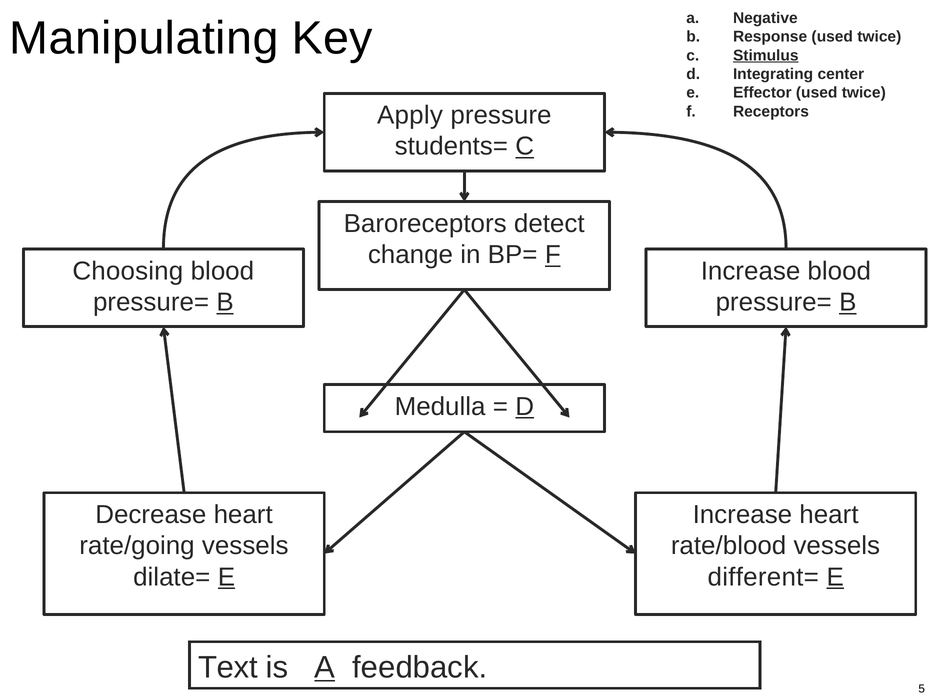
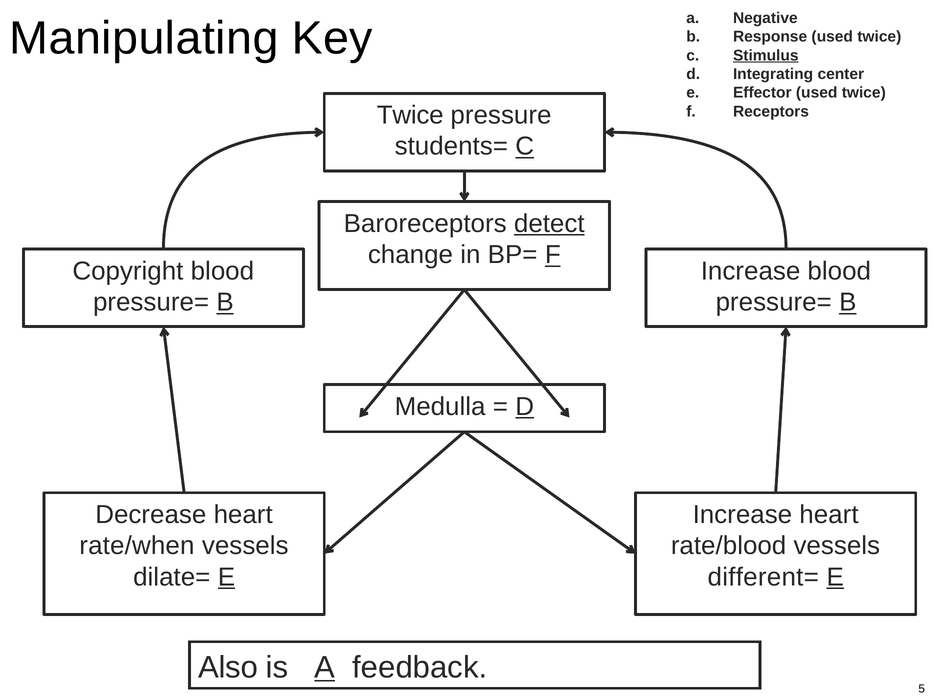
Apply at (410, 115): Apply -> Twice
detect underline: none -> present
Choosing: Choosing -> Copyright
rate/going: rate/going -> rate/when
Text: Text -> Also
